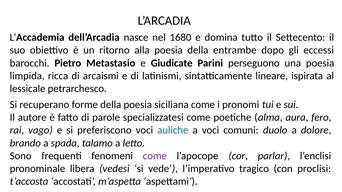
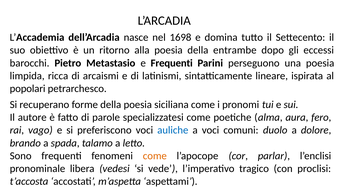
1680: 1680 -> 1698
e Giudicate: Giudicate -> Frequenti
lessicale: lessicale -> popolari
come at (155, 156) colour: purple -> orange
